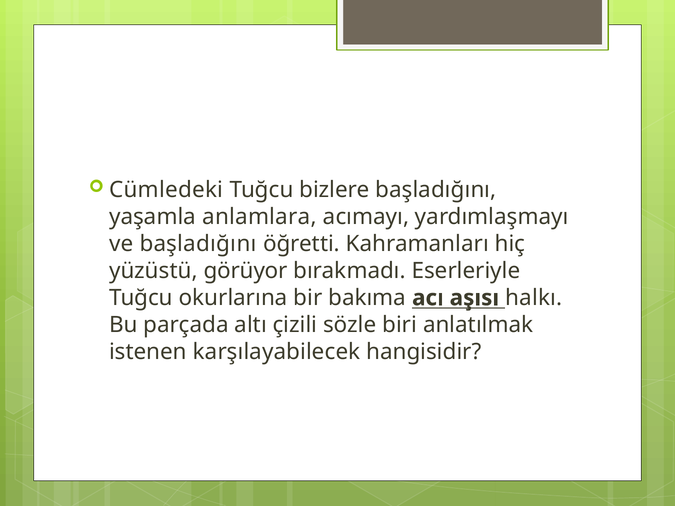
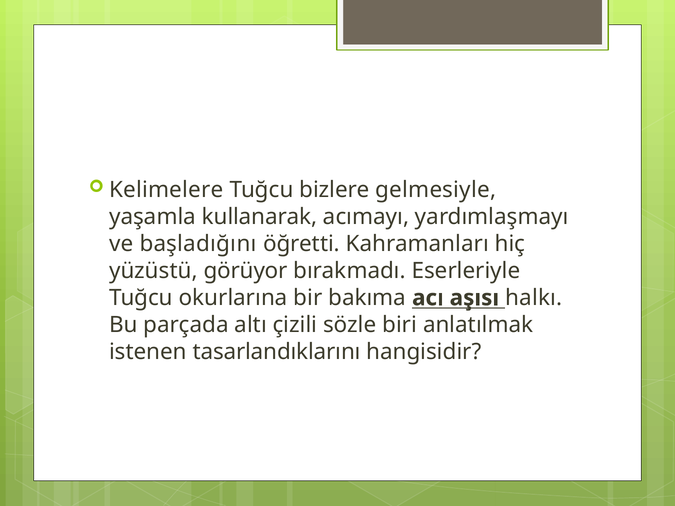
Cümledeki: Cümledeki -> Kelimelere
bizlere başladığını: başladığını -> gelmesiyle
anlamlara: anlamlara -> kullanarak
karşılayabilecek: karşılayabilecek -> tasarlandıklarını
